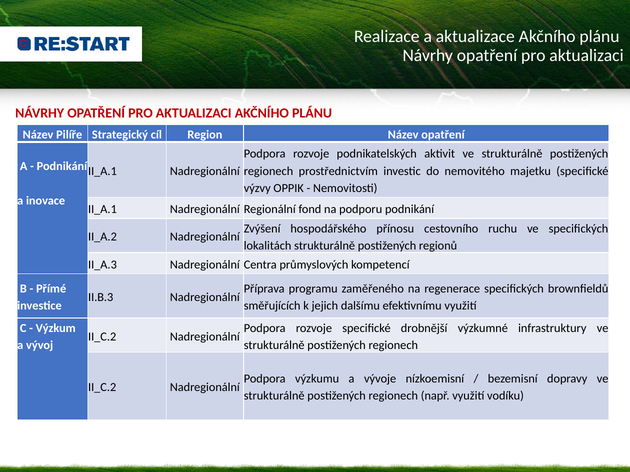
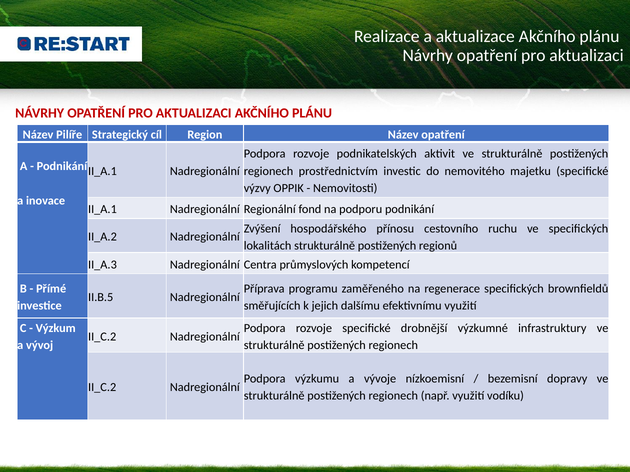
II.B.3: II.B.3 -> II.B.5
